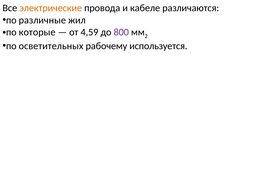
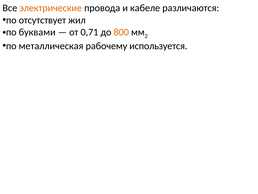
различные: различные -> отсутствует
которые: которые -> буквами
4,59: 4,59 -> 0,71
800 colour: purple -> orange
осветительных: осветительных -> металлическая
